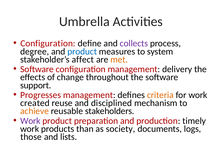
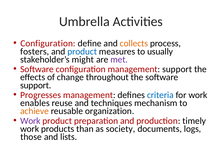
collects colour: purple -> orange
degree: degree -> fosters
system: system -> usually
affect: affect -> might
met colour: orange -> purple
management delivery: delivery -> support
criteria colour: orange -> blue
created: created -> enables
disciplined: disciplined -> techniques
stakeholders: stakeholders -> organization
